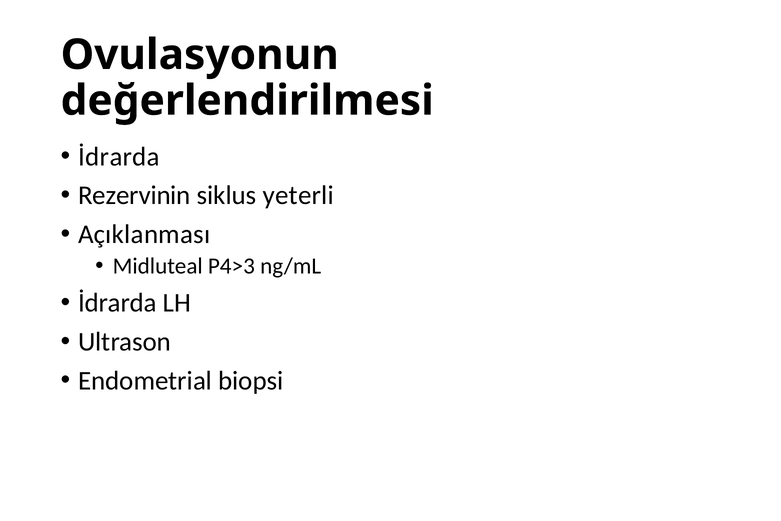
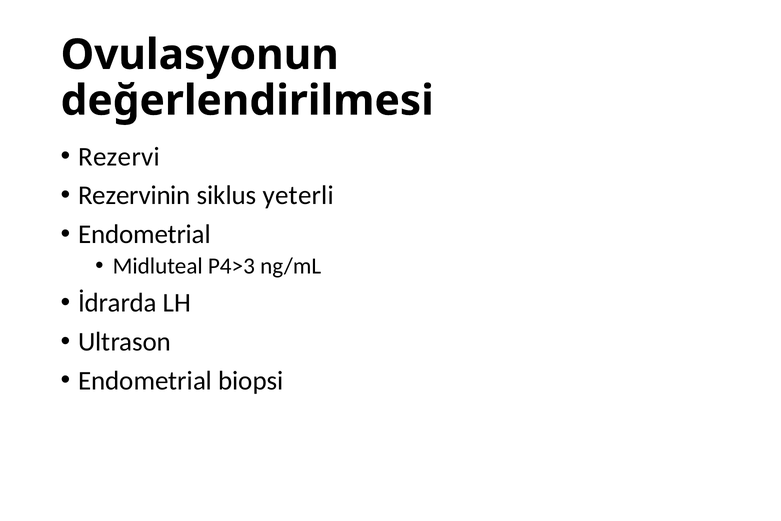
İdrarda at (119, 156): İdrarda -> Rezervi
Açıklanması at (144, 234): Açıklanması -> Endometrial
